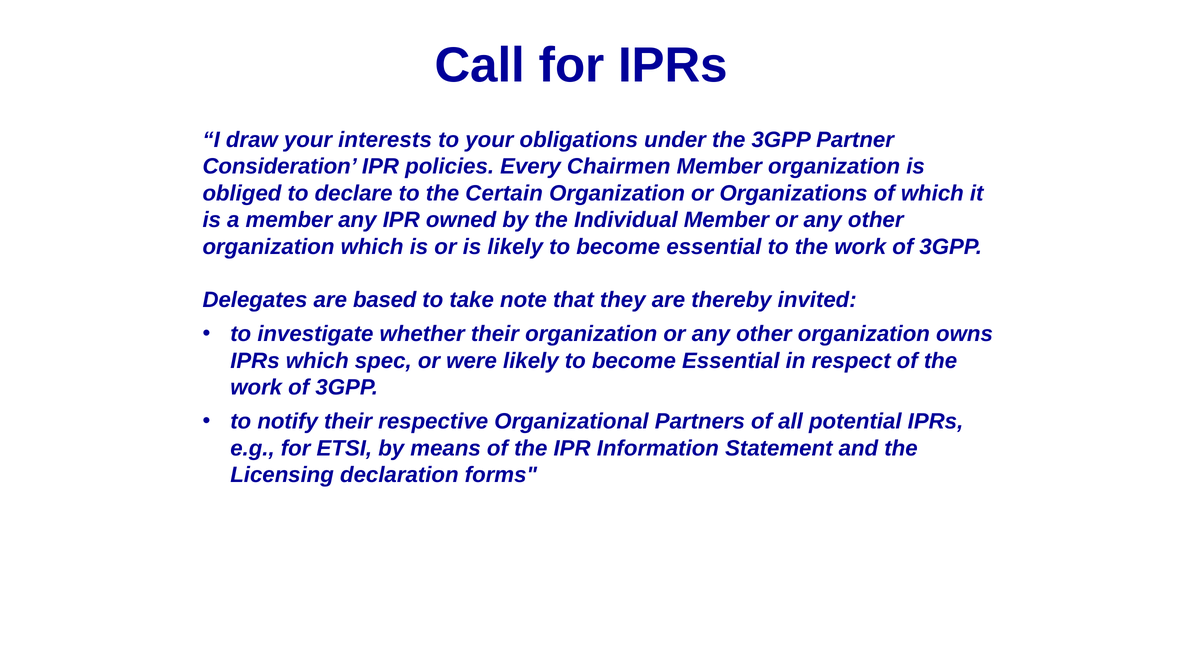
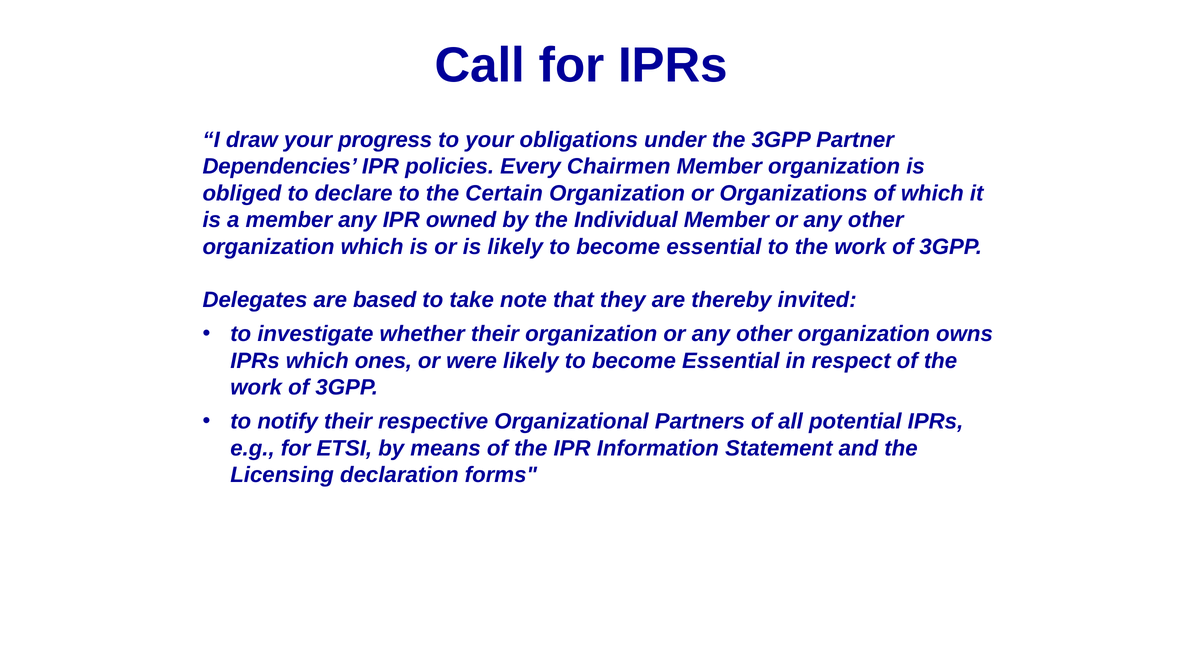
interests: interests -> progress
Consideration: Consideration -> Dependencies
spec: spec -> ones
